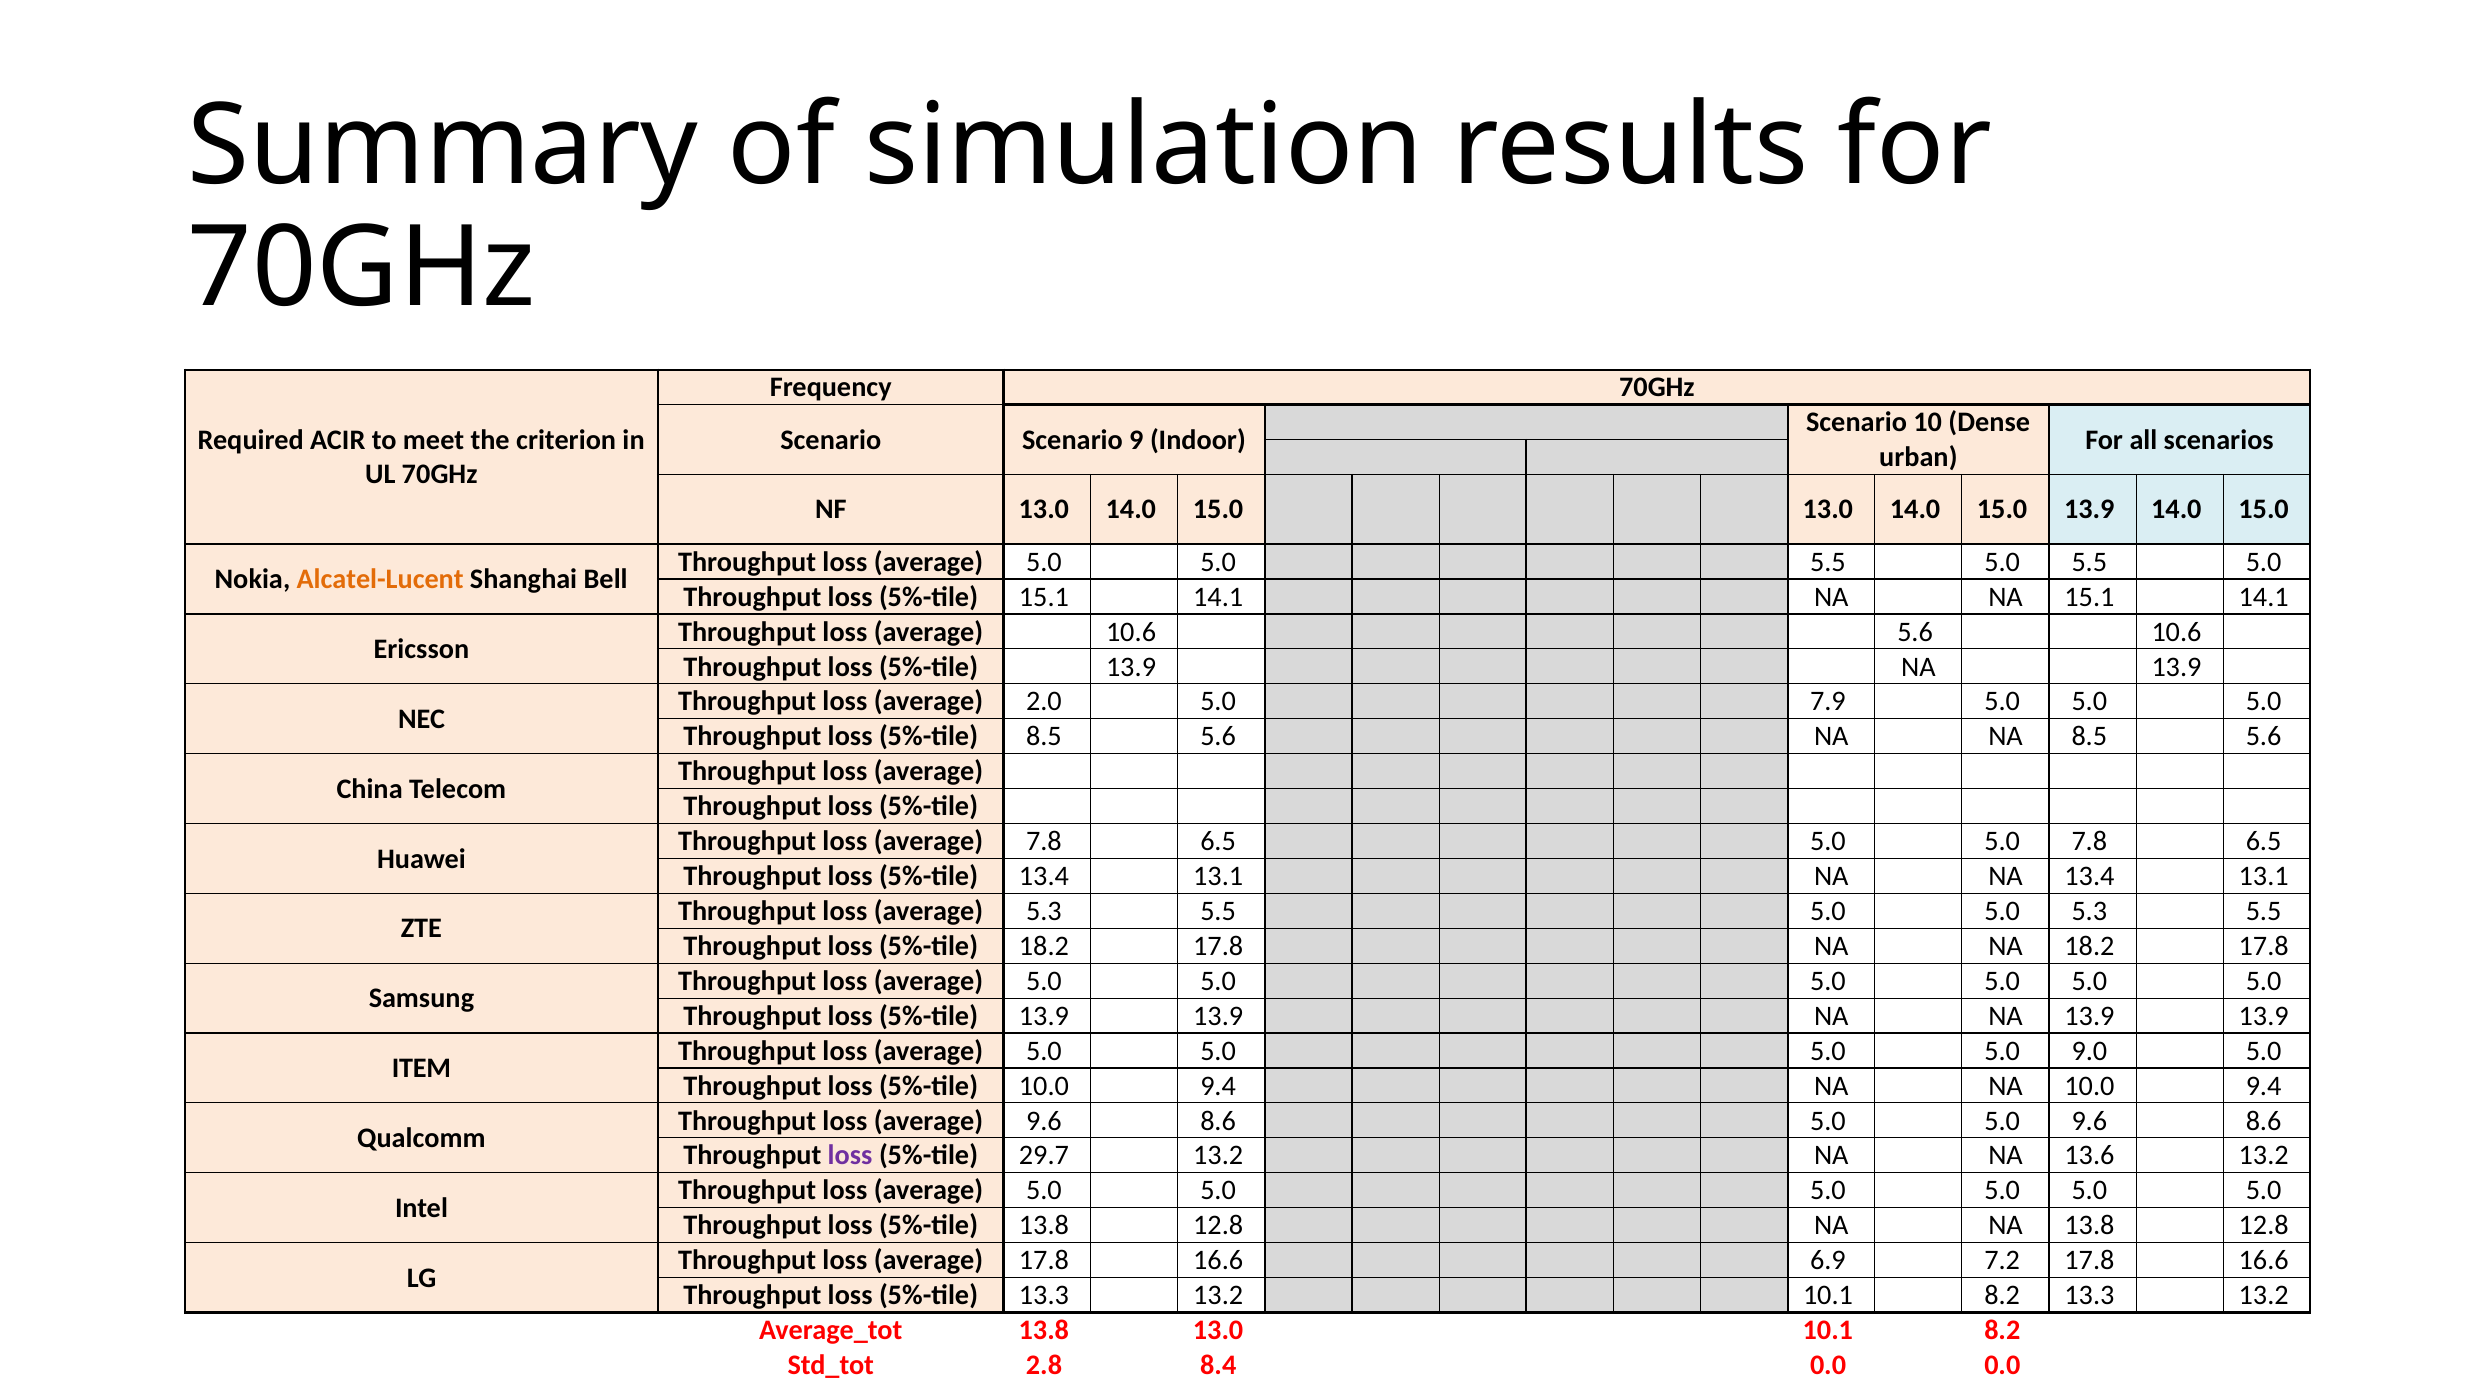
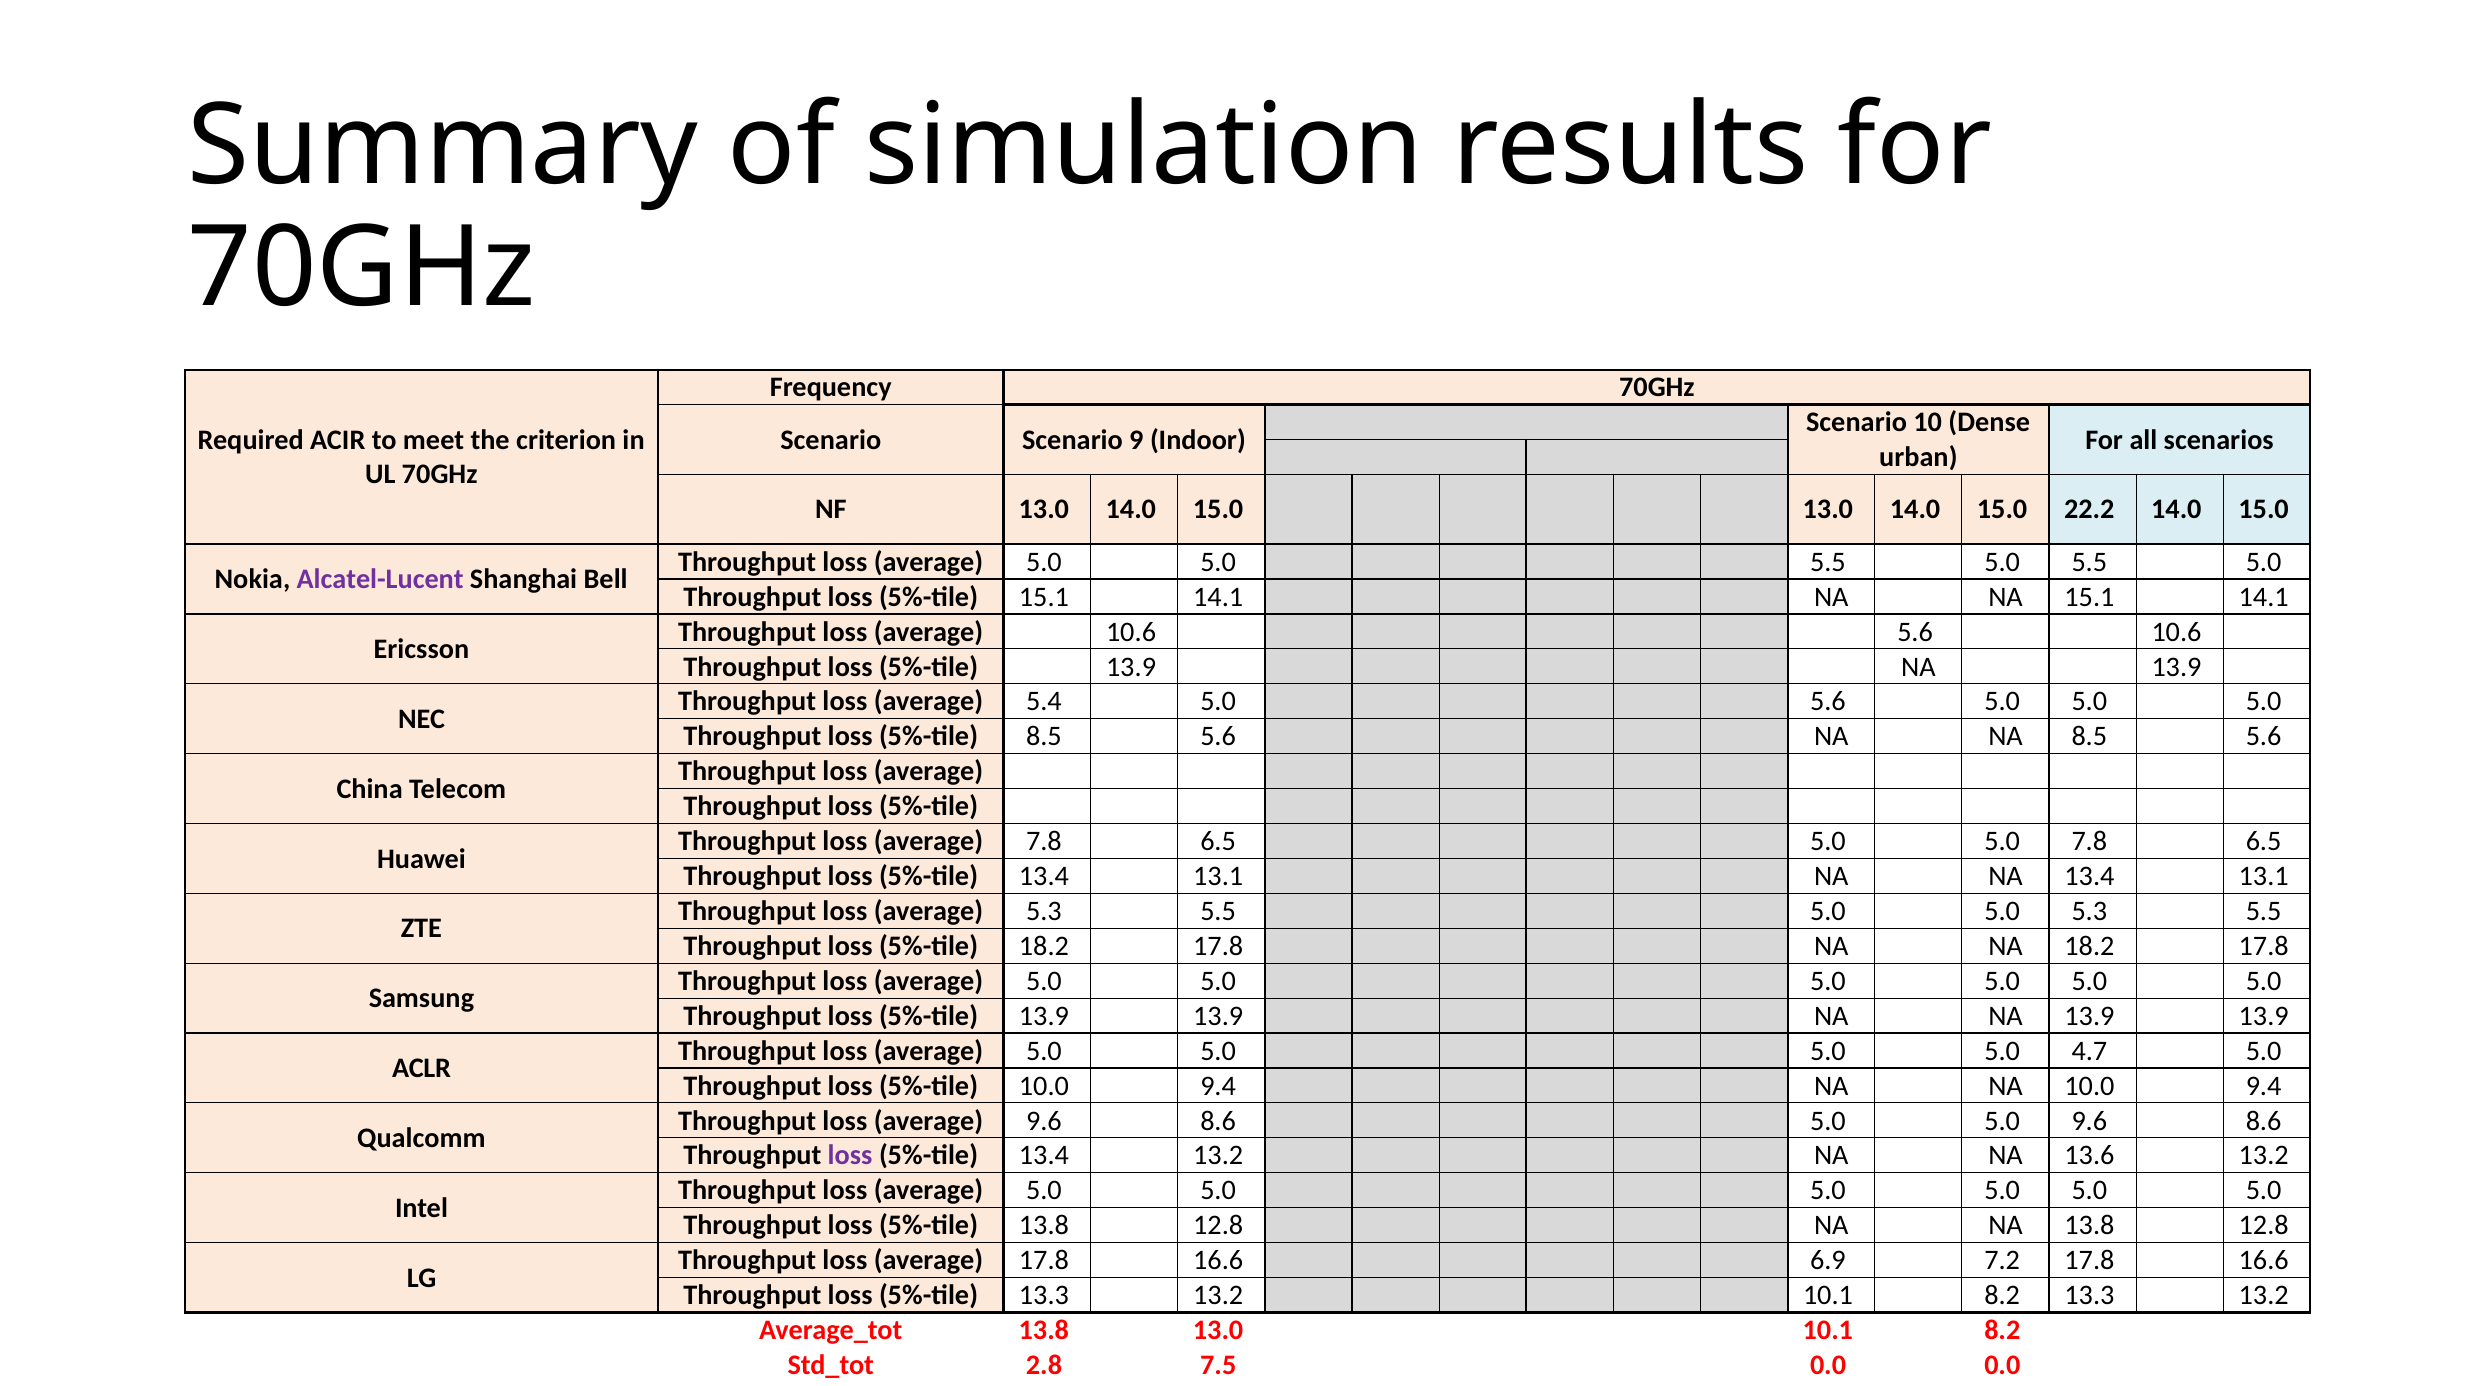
15.0 13.9: 13.9 -> 22.2
Alcatel-Lucent colour: orange -> purple
2.0: 2.0 -> 5.4
5.0 7.9: 7.9 -> 5.6
9.0: 9.0 -> 4.7
ITEM: ITEM -> ACLR
29.7 at (1044, 1156): 29.7 -> 13.4
8.4: 8.4 -> 7.5
